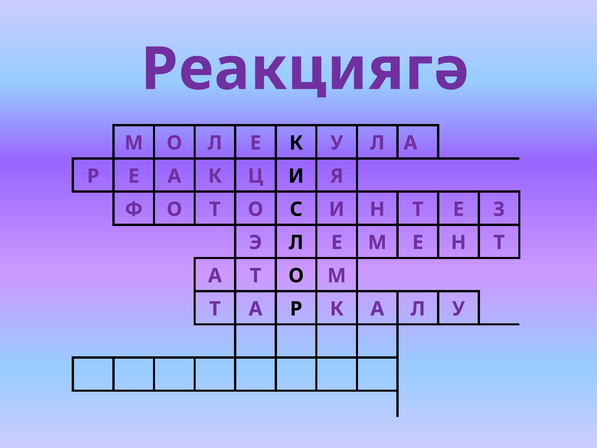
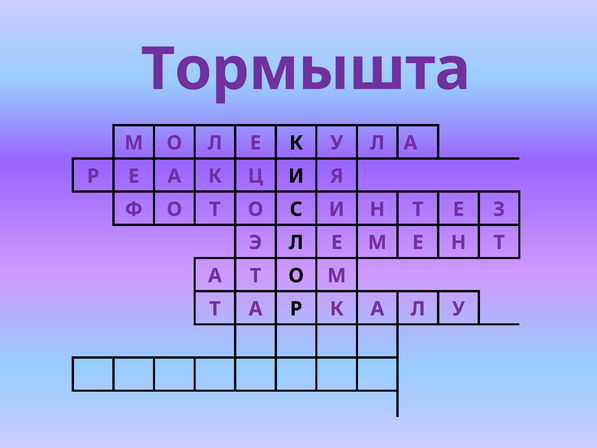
Реакциягә: Реакциягә -> Тормышта
